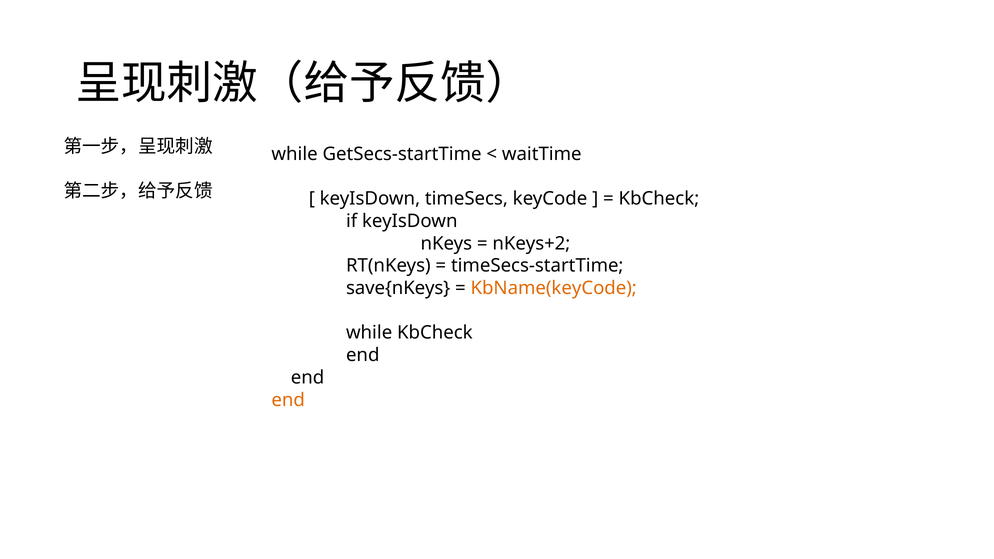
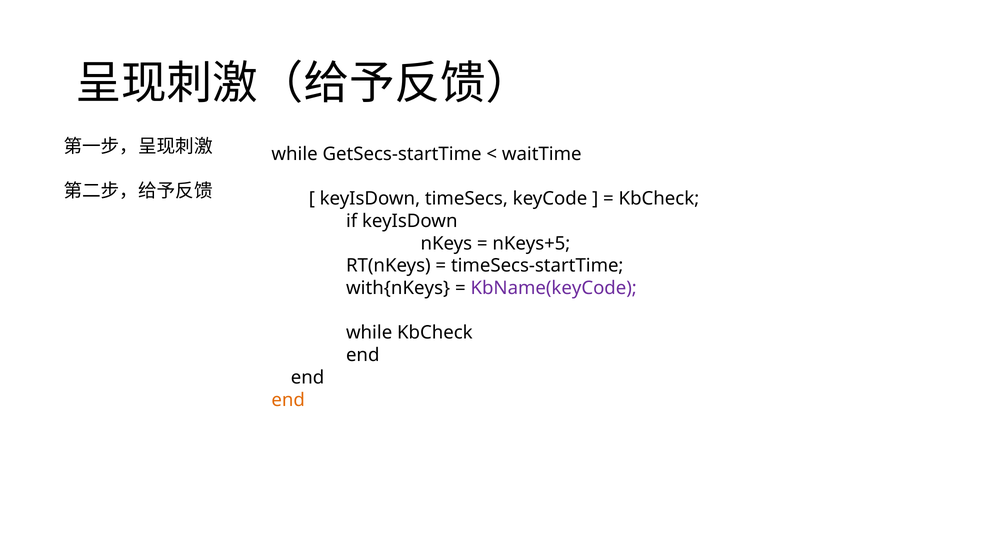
nKeys+2: nKeys+2 -> nKeys+5
save{nKeys: save{nKeys -> with{nKeys
KbName(keyCode colour: orange -> purple
